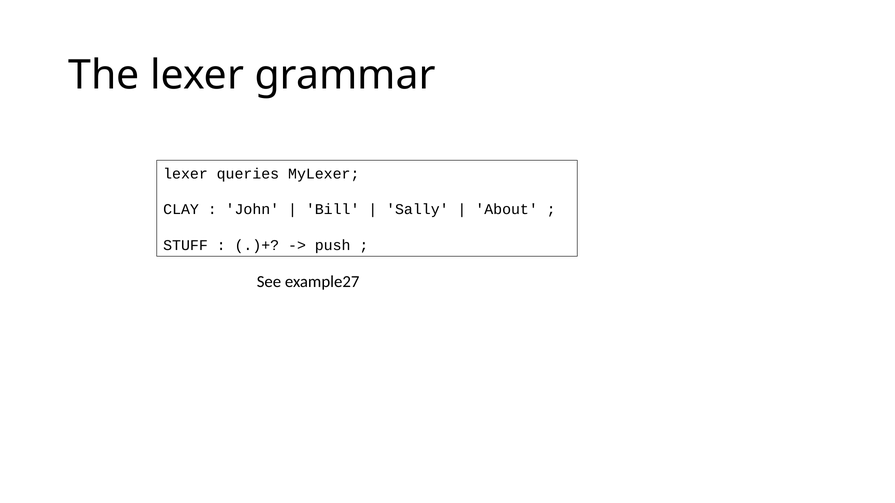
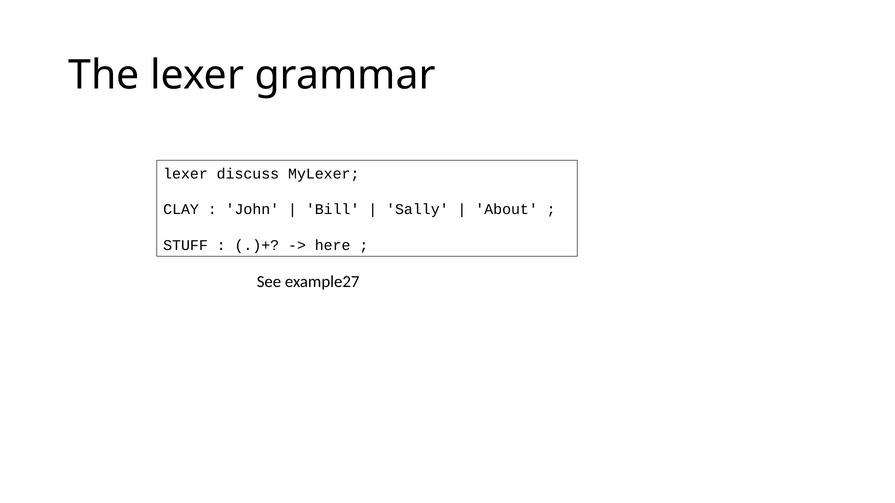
queries: queries -> discuss
push: push -> here
